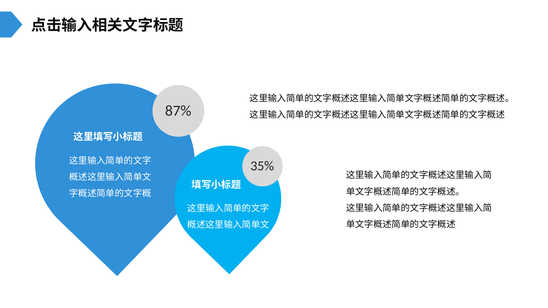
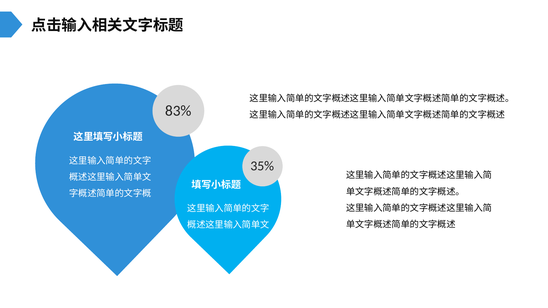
87%: 87% -> 83%
